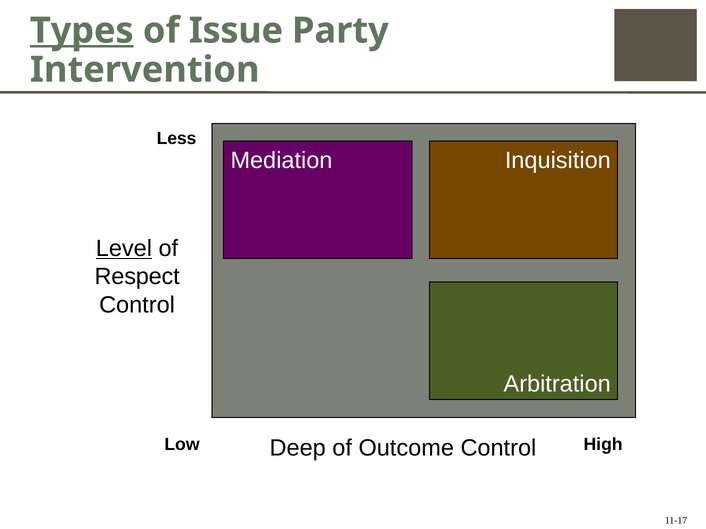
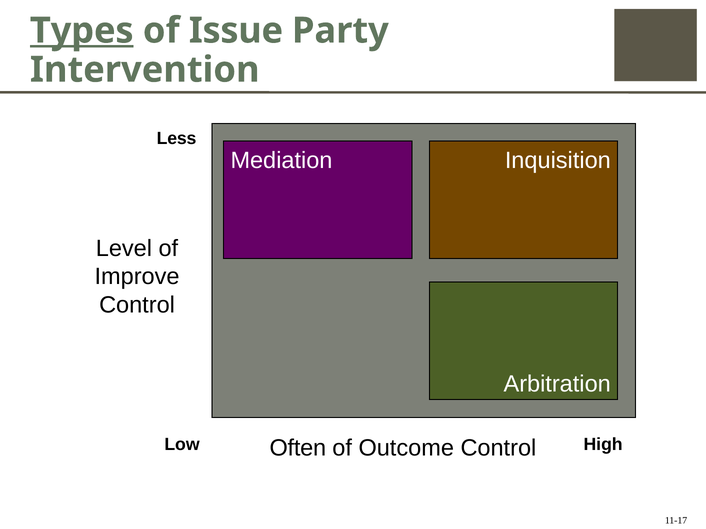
Level underline: present -> none
Respect: Respect -> Improve
Deep: Deep -> Often
